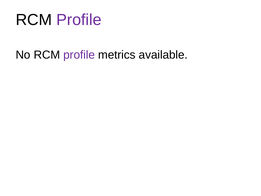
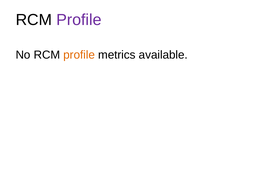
profile at (79, 55) colour: purple -> orange
